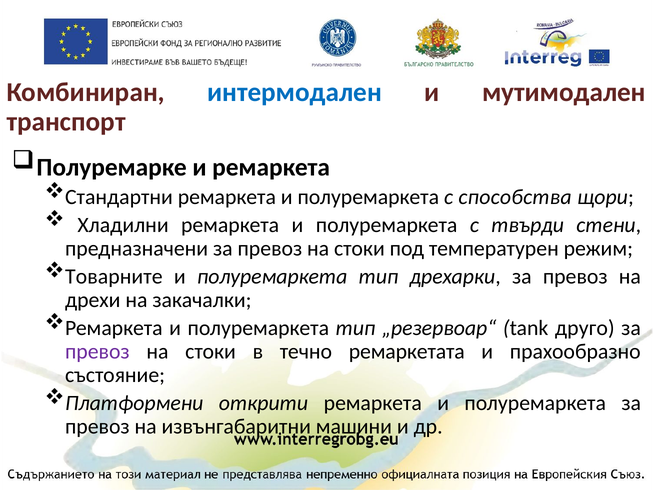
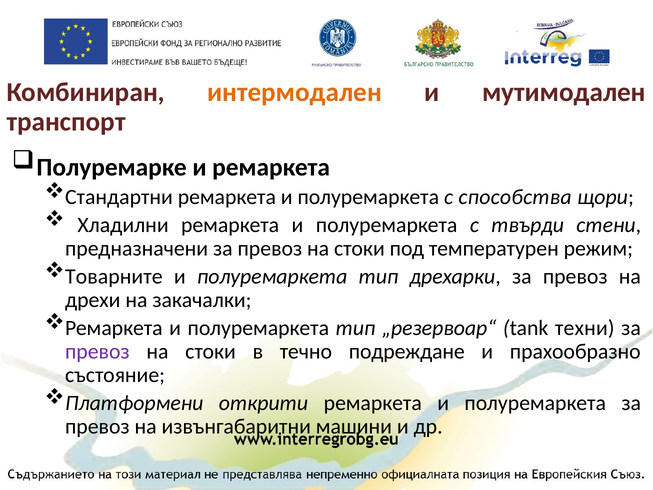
интермодален colour: blue -> orange
друго: друго -> техни
ремаркетата: ремаркетата -> подреждане
